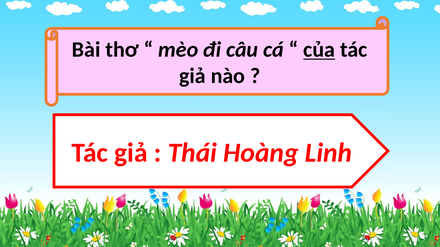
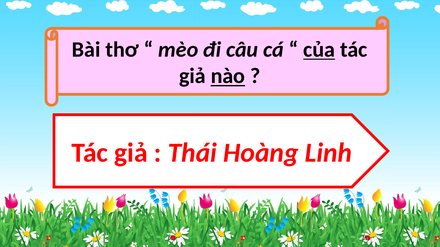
nào underline: none -> present
